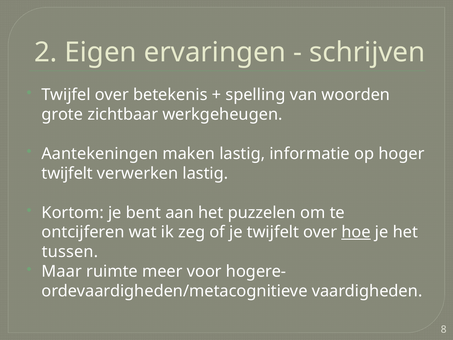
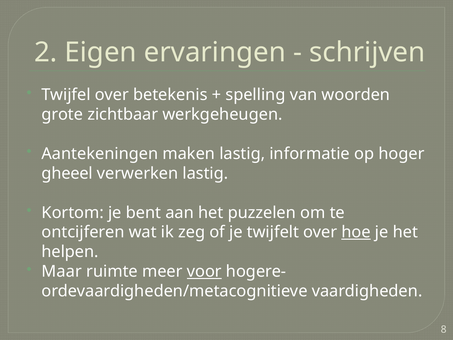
twijfelt at (67, 173): twijfelt -> gheeel
tussen: tussen -> helpen
voor underline: none -> present
